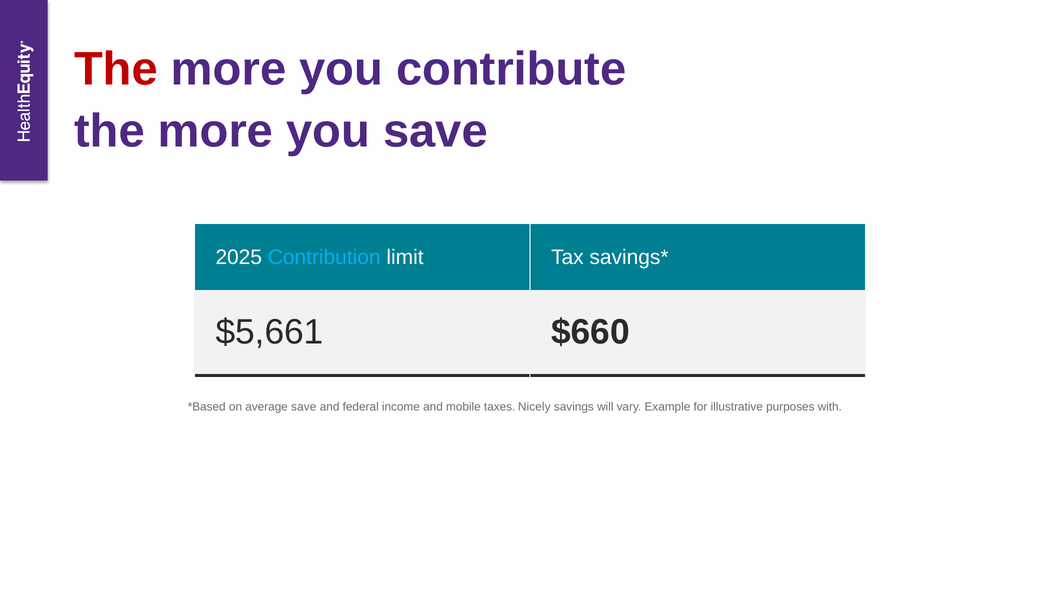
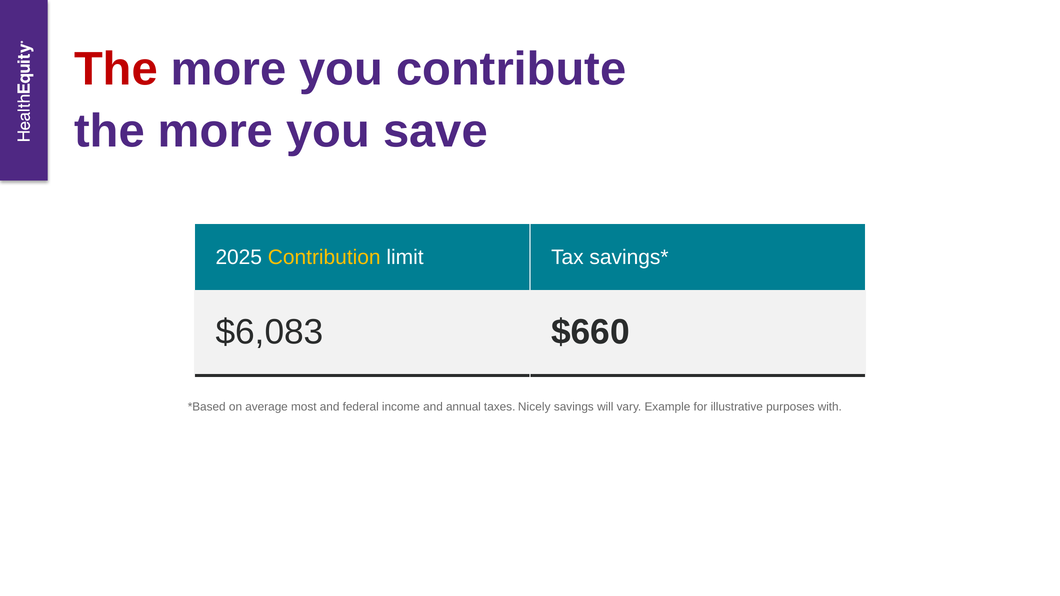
Contribution colour: light blue -> yellow
$5,661: $5,661 -> $6,083
average save: save -> most
mobile: mobile -> annual
